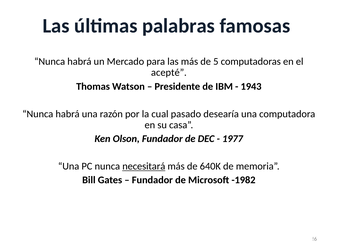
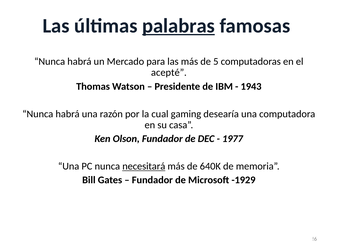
palabras underline: none -> present
pasado: pasado -> gaming
-1982: -1982 -> -1929
